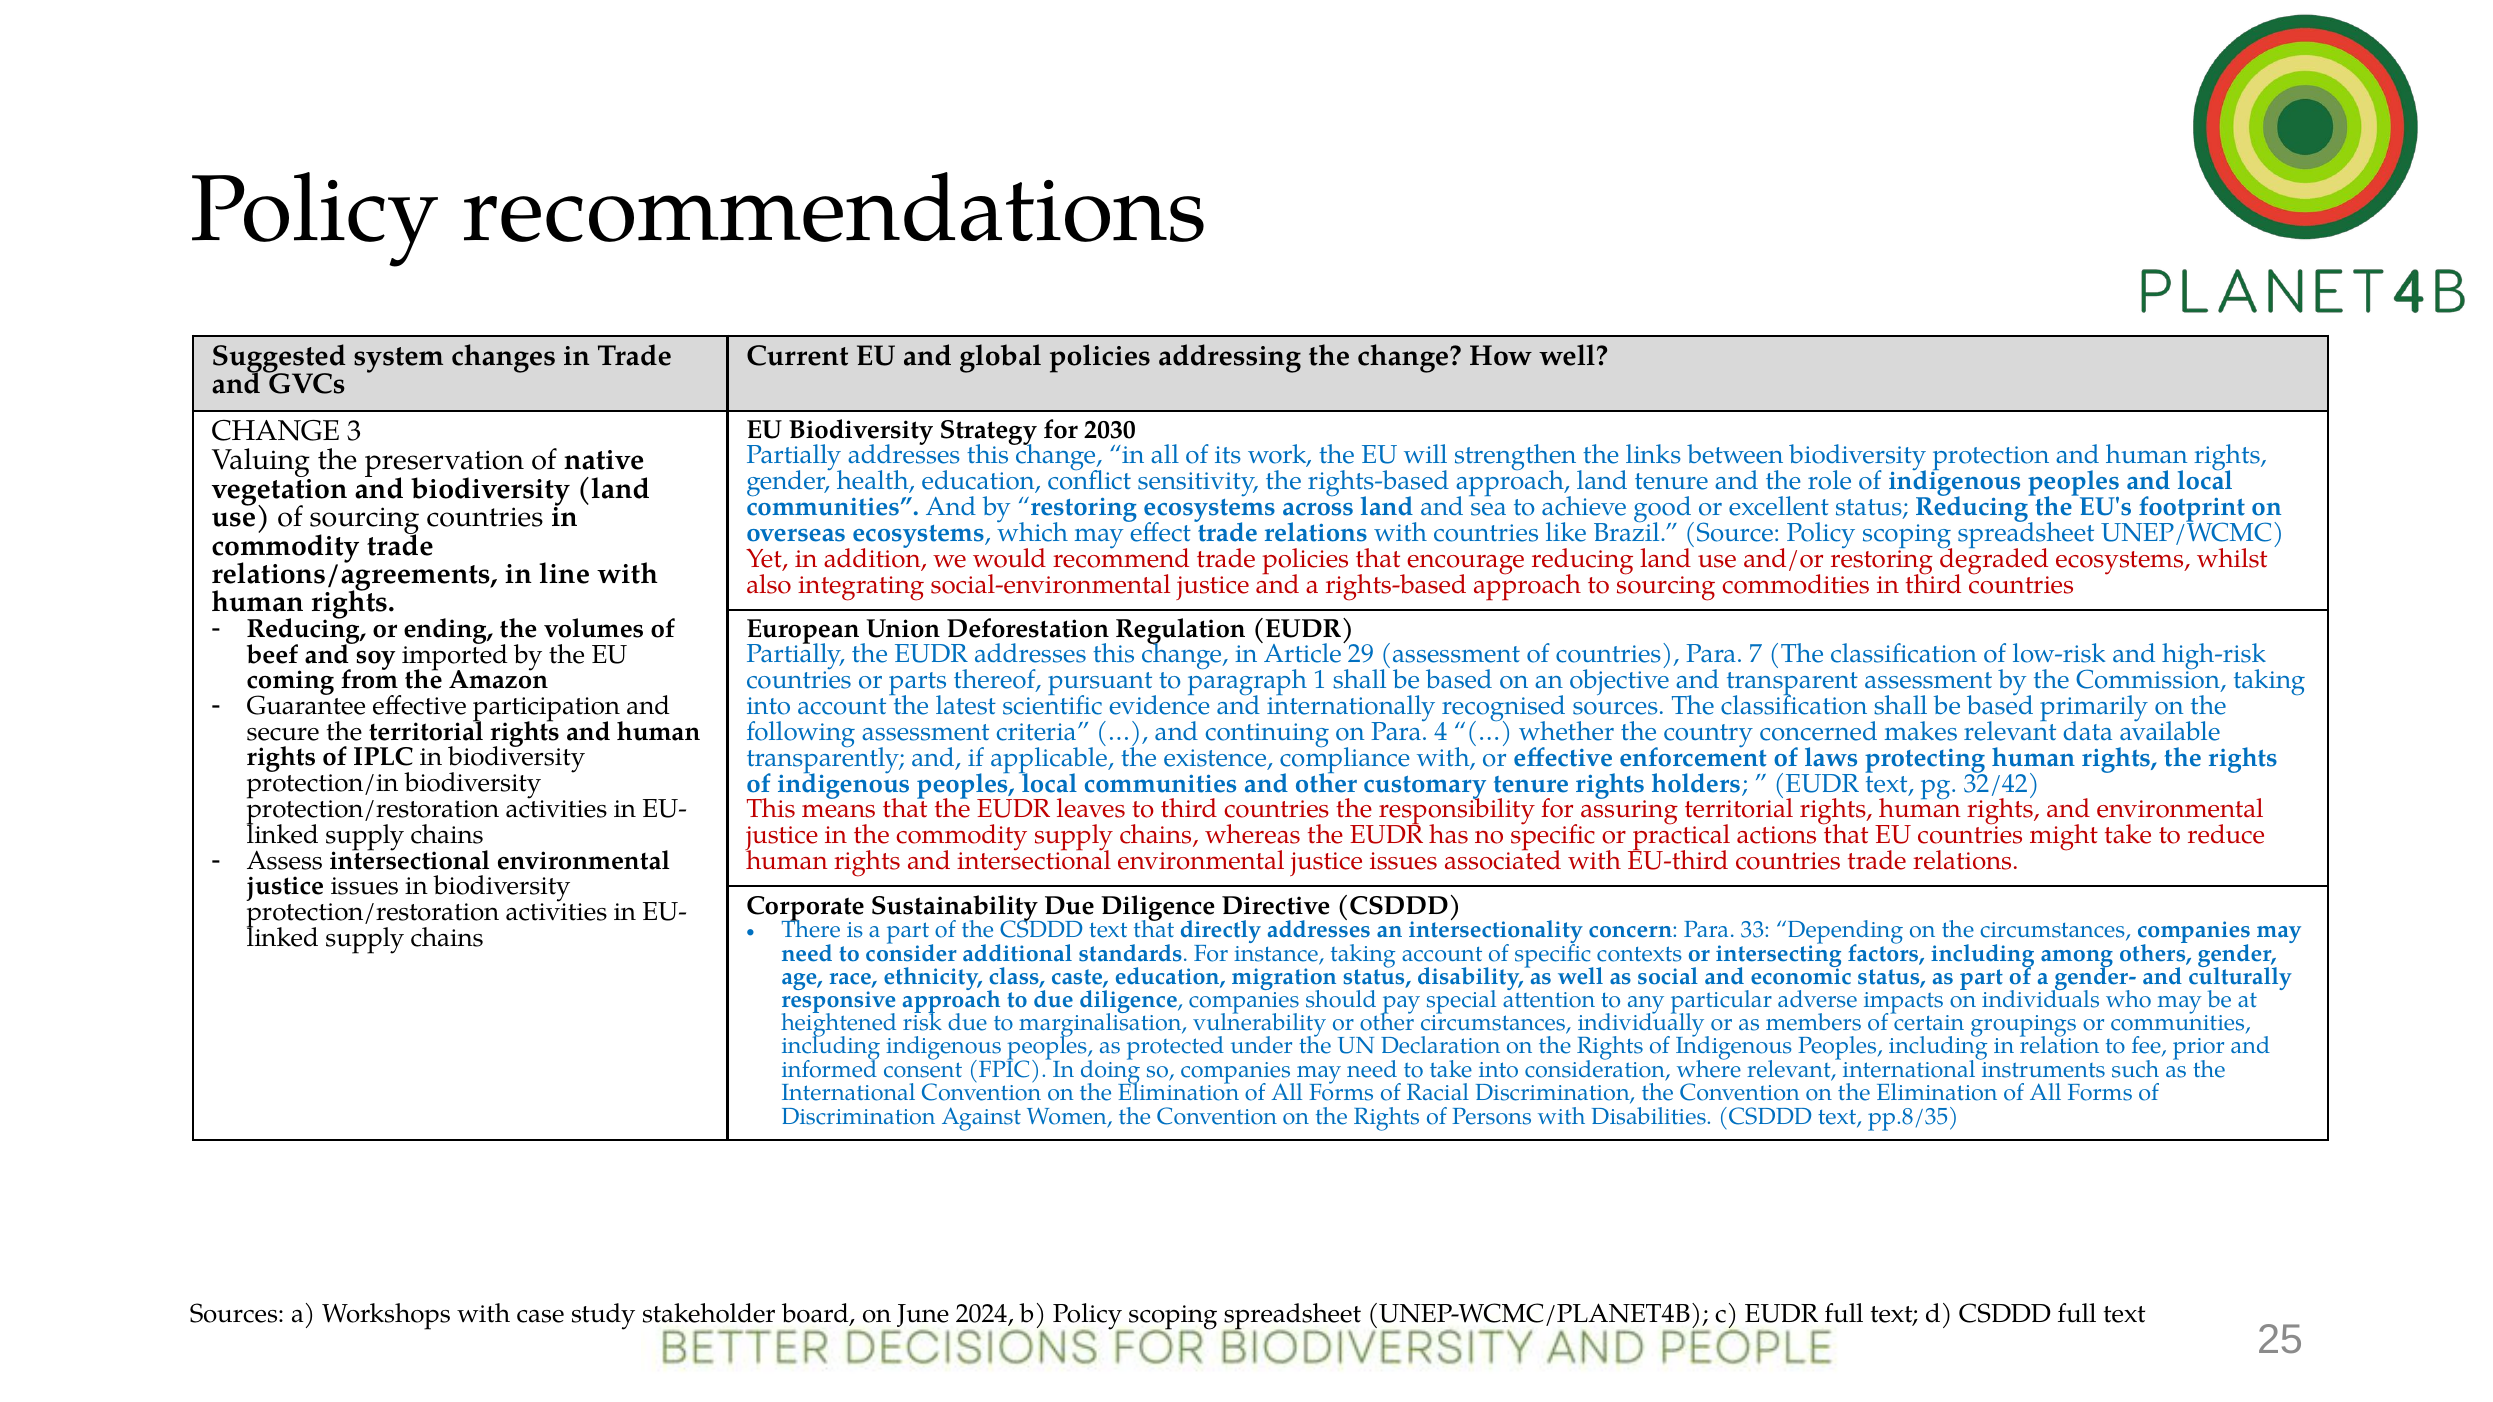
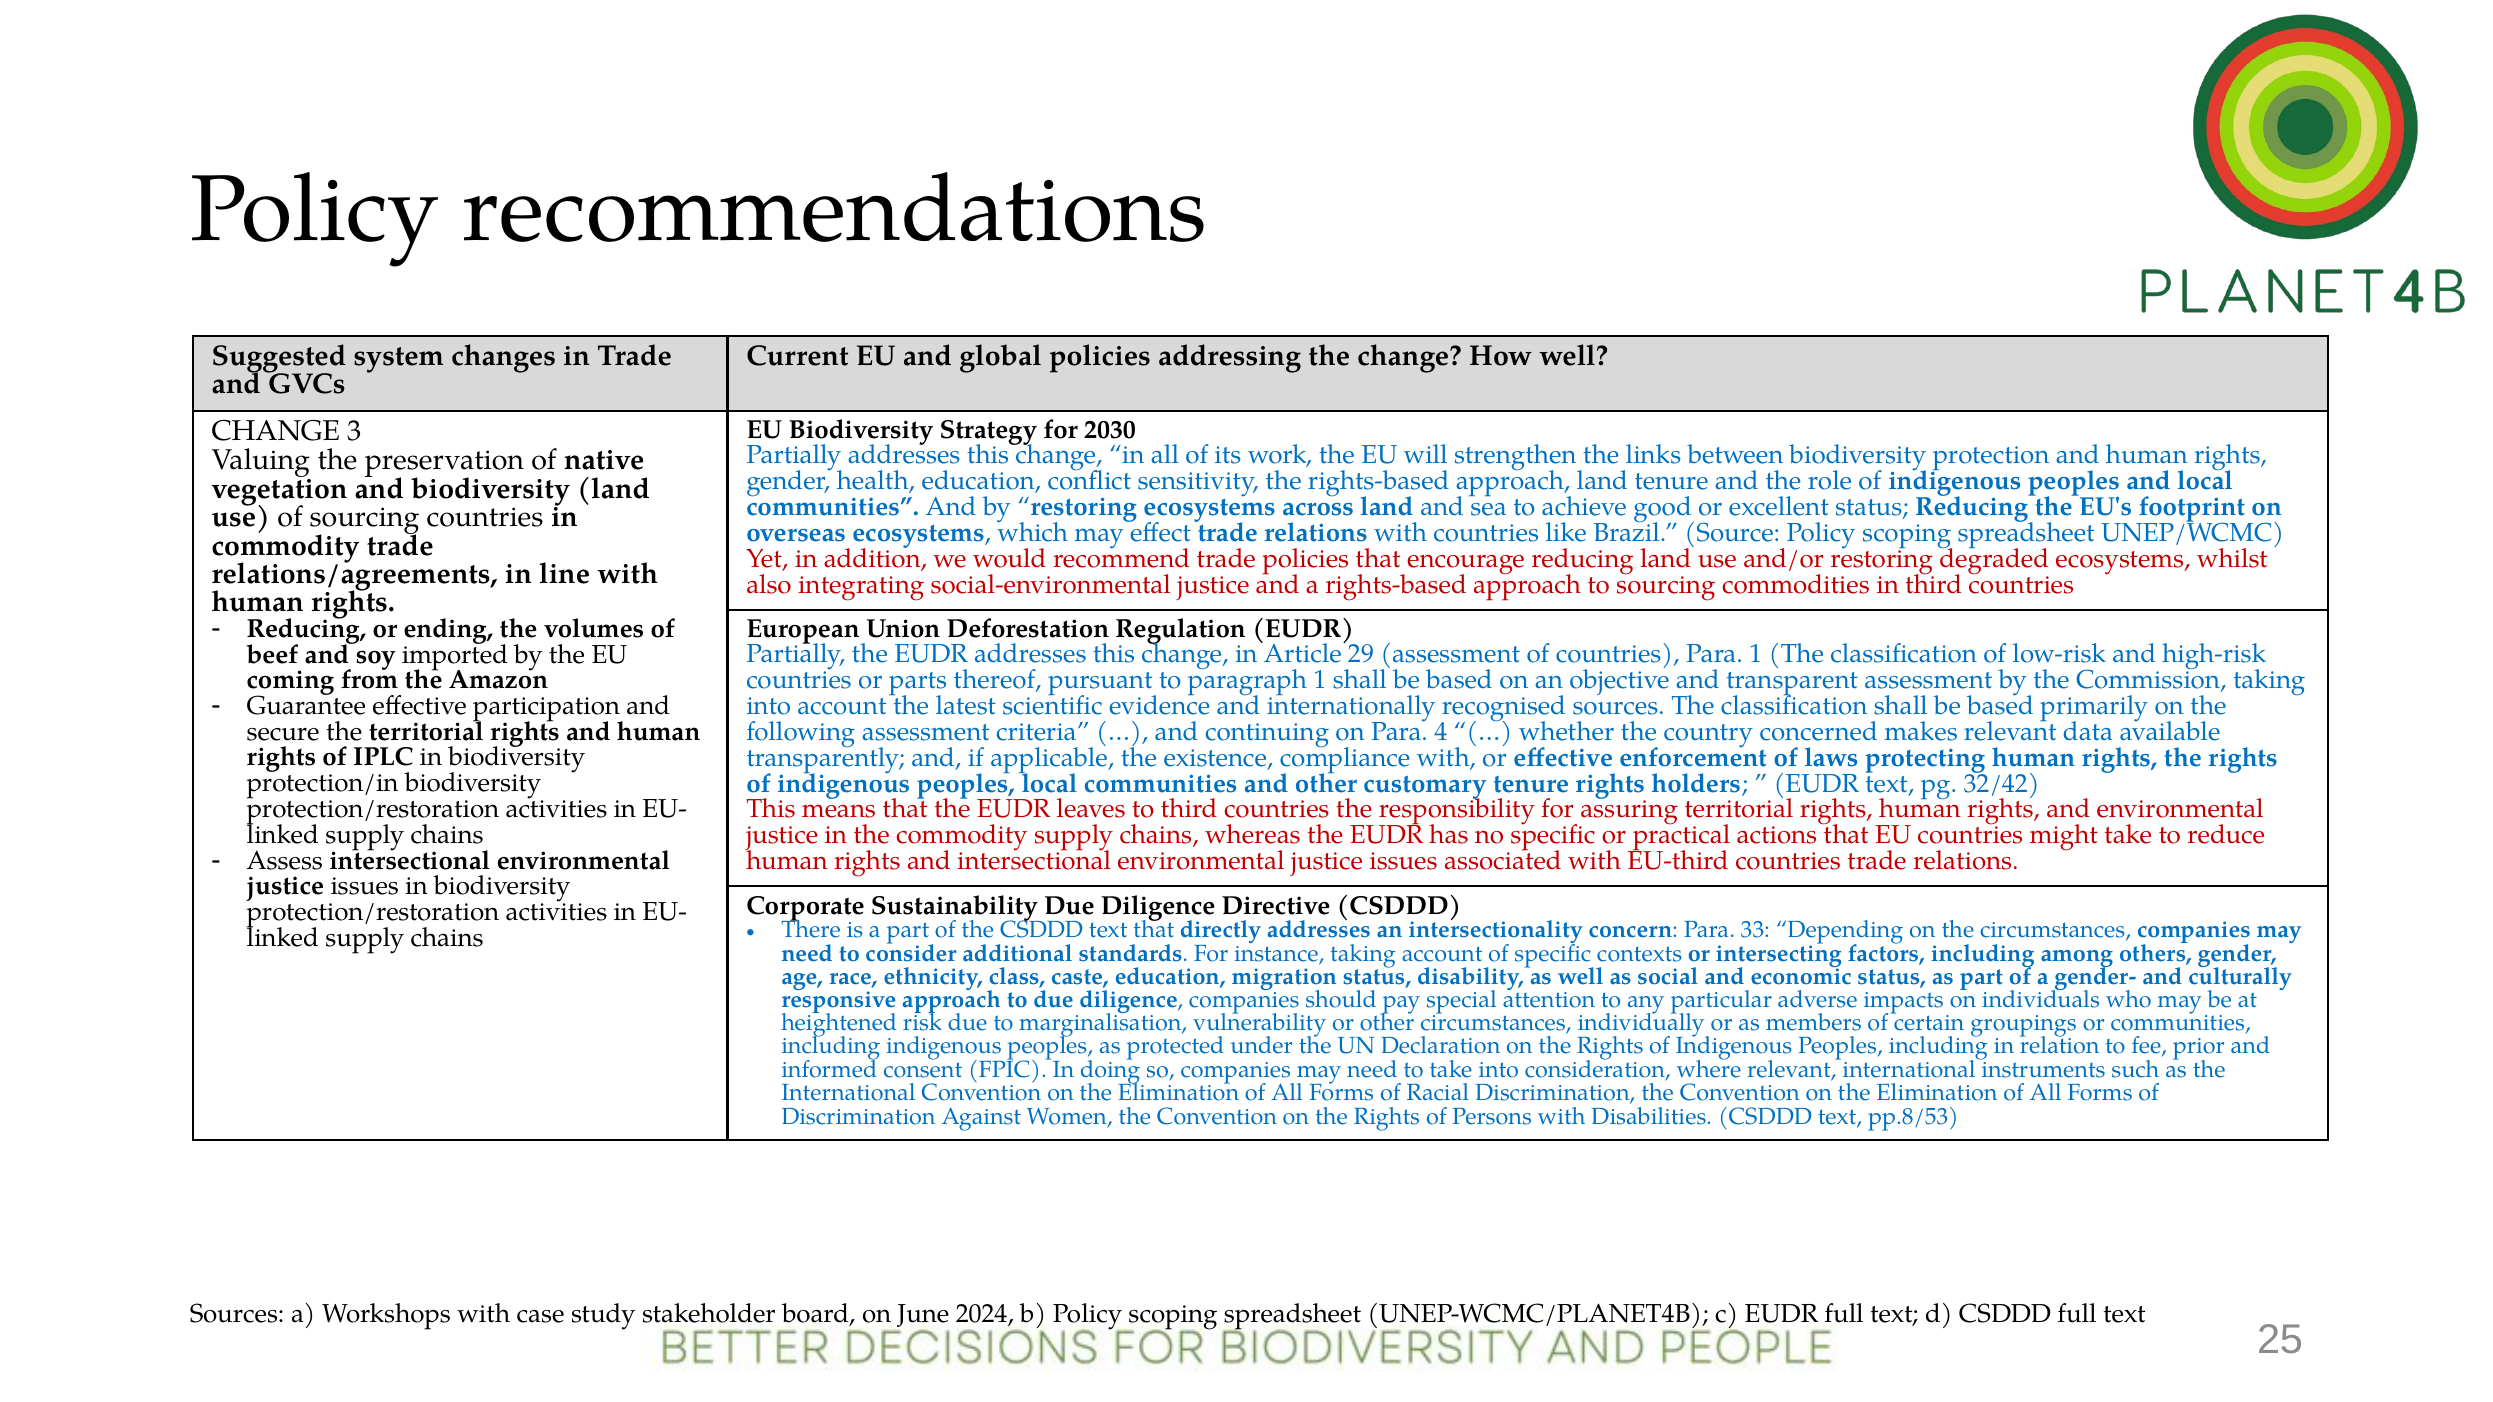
Para 7: 7 -> 1
pp.8/35: pp.8/35 -> pp.8/53
